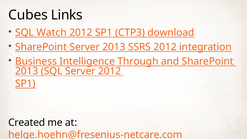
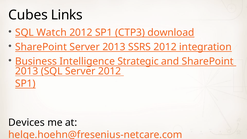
Through: Through -> Strategic
Created: Created -> Devices
